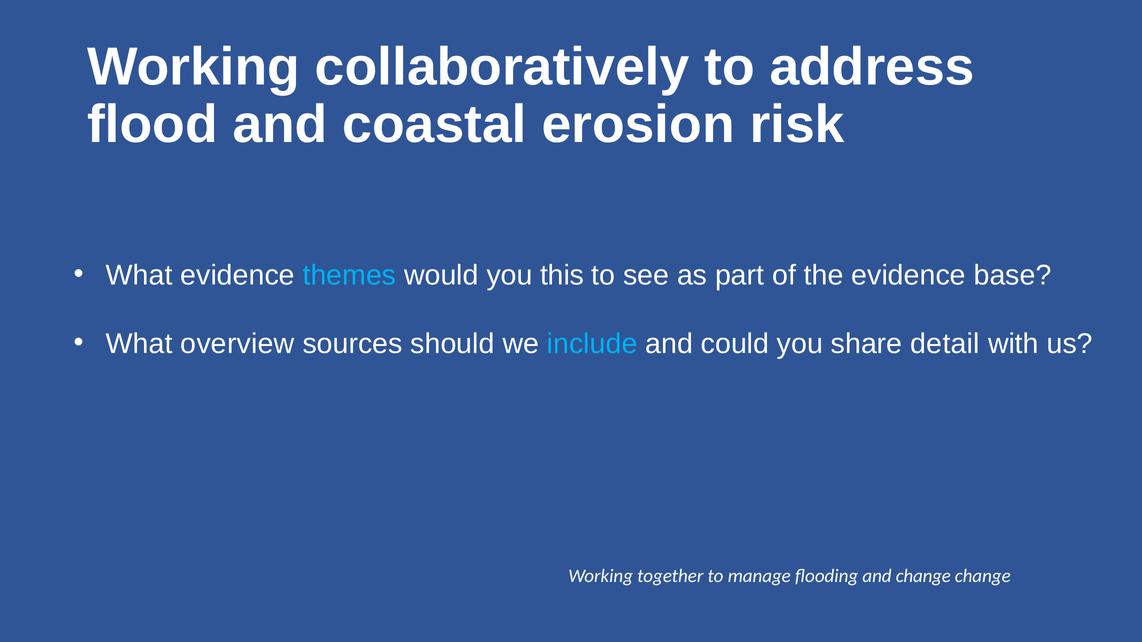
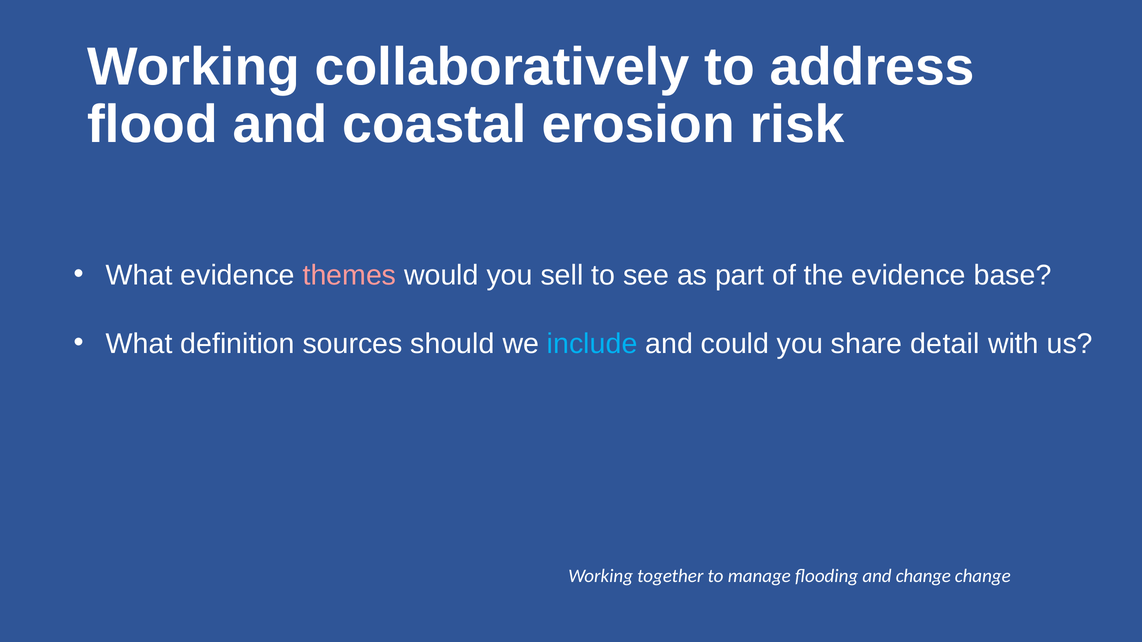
themes colour: light blue -> pink
this: this -> sell
overview: overview -> definition
